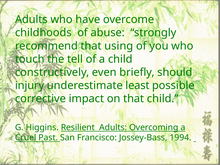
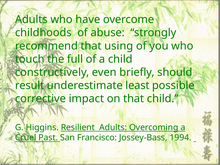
tell: tell -> full
injury: injury -> result
